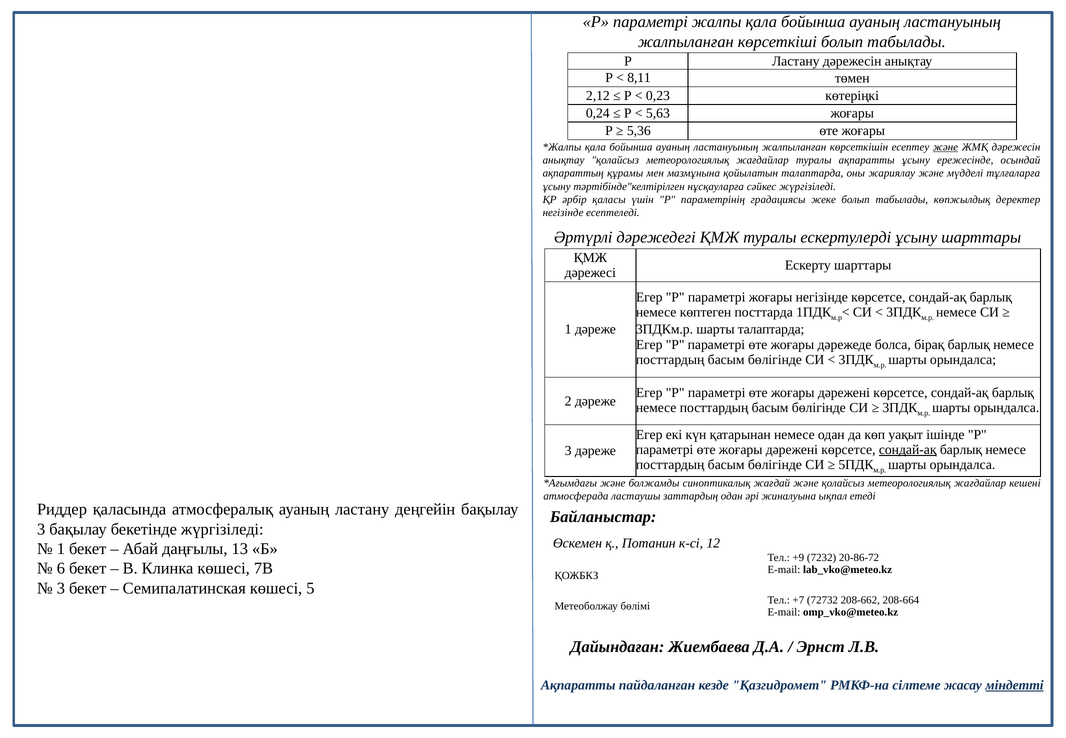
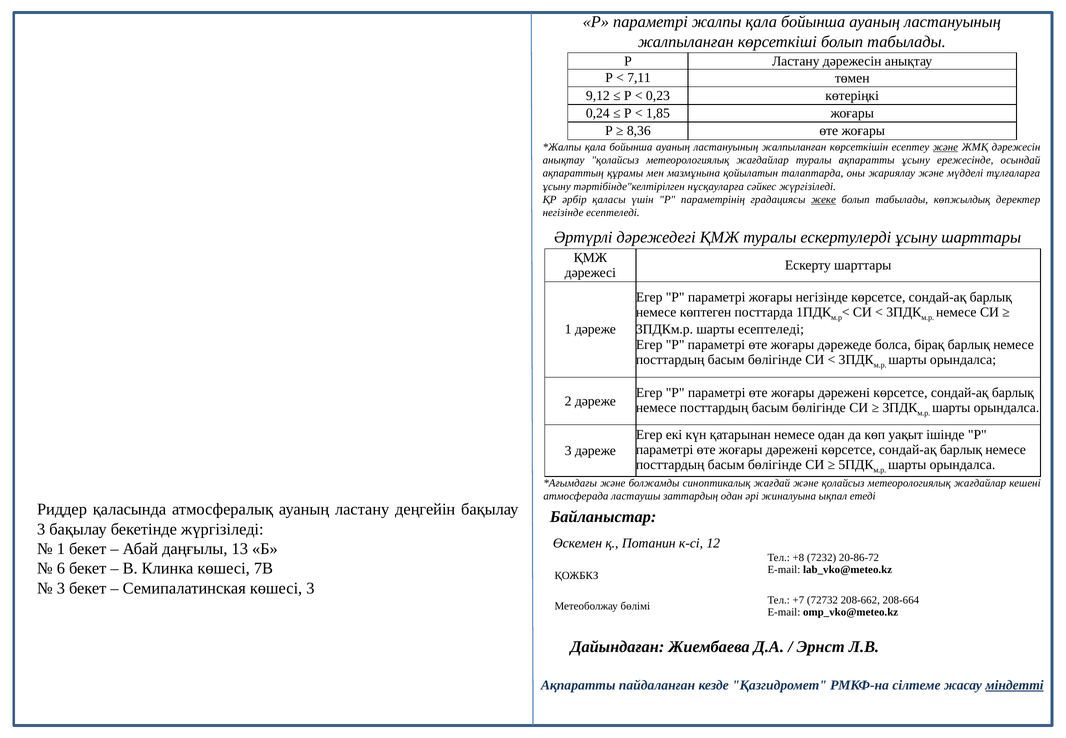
8,11: 8,11 -> 7,11
2,12: 2,12 -> 9,12
5,63: 5,63 -> 1,85
5,36: 5,36 -> 8,36
жеке underline: none -> present
шарты талаптарда: талаптарда -> есептеледі
сондай-ақ at (908, 450) underline: present -> none
+9: +9 -> +8
көшесі 5: 5 -> 3
